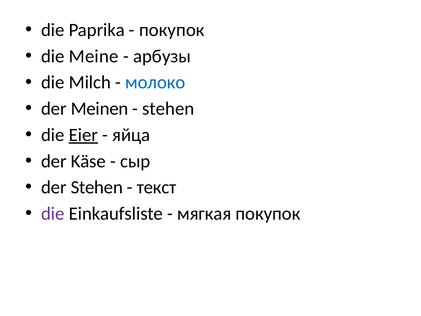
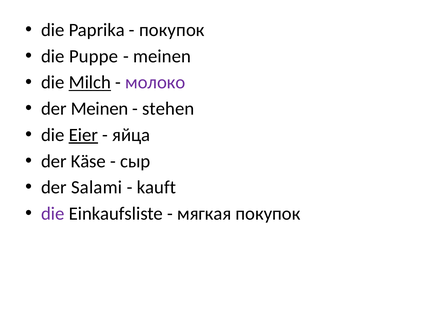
Meine: Meine -> Puppe
арбузы at (162, 56): арбузы -> meinen
Milch underline: none -> present
молоко colour: blue -> purple
der Stehen: Stehen -> Salami
текст: текст -> kauft
